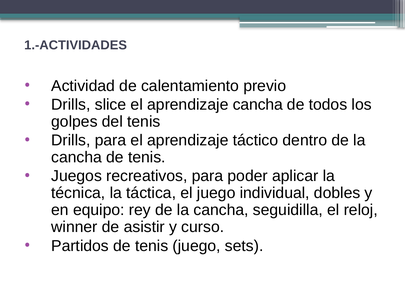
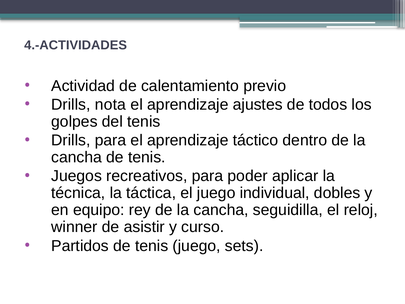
1.-ACTIVIDADES: 1.-ACTIVIDADES -> 4.-ACTIVIDADES
slice: slice -> nota
aprendizaje cancha: cancha -> ajustes
